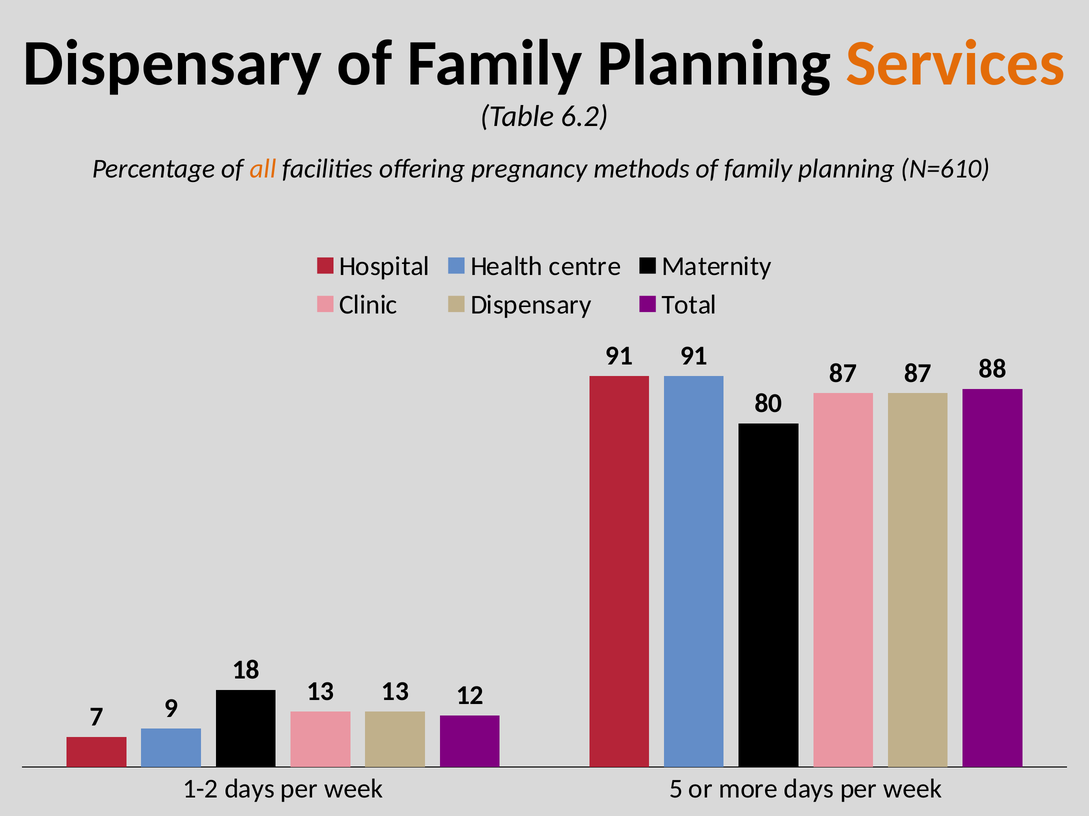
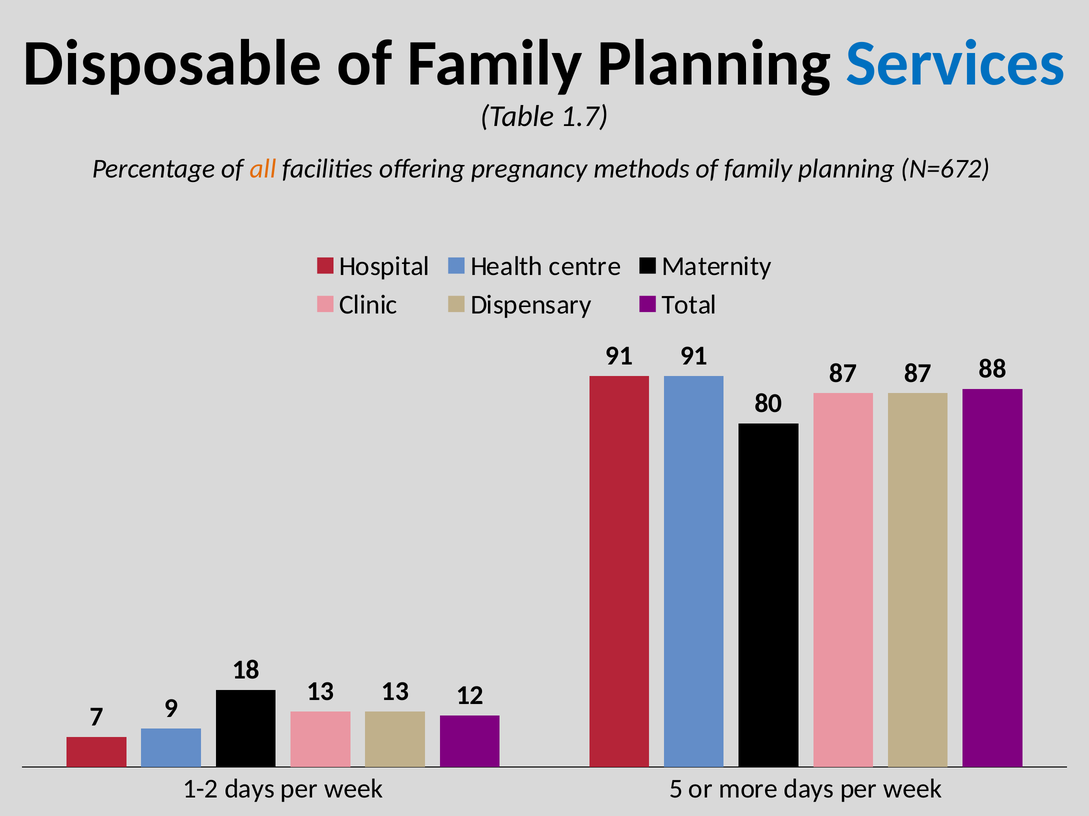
Dispensary at (172, 64): Dispensary -> Disposable
Services colour: orange -> blue
6.2: 6.2 -> 1.7
N=610: N=610 -> N=672
